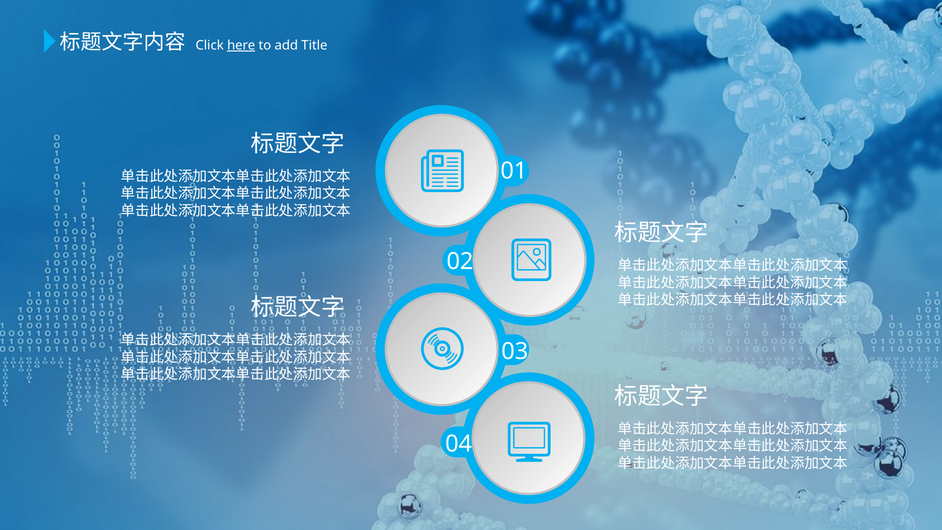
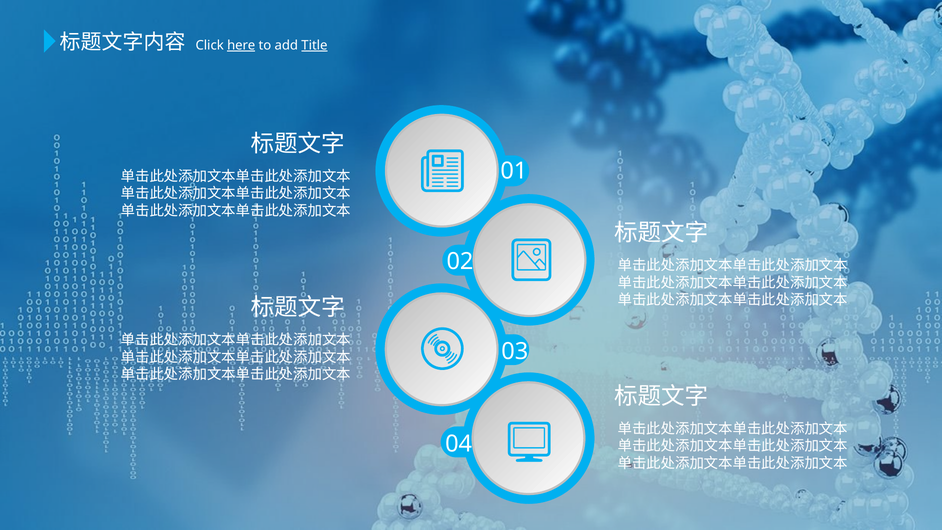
Title underline: none -> present
